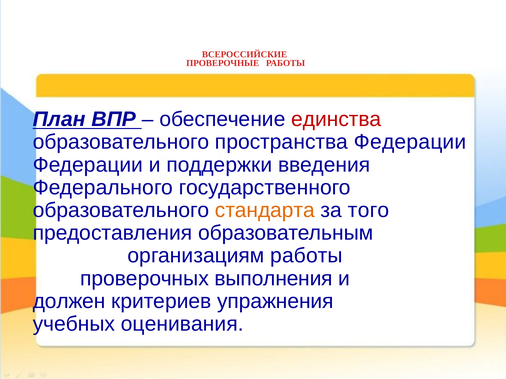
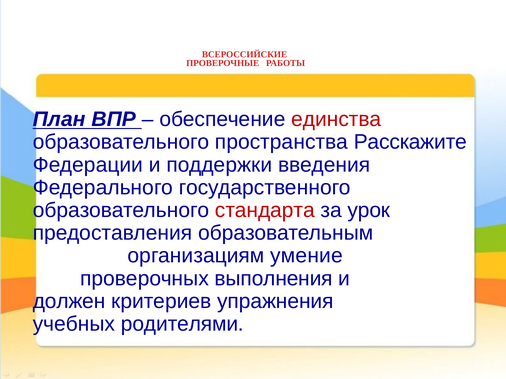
пространства Федерации: Федерации -> Расскажите
стандарта colour: orange -> red
того: того -> урок
организациям работы: работы -> умение
оценивания: оценивания -> родителями
